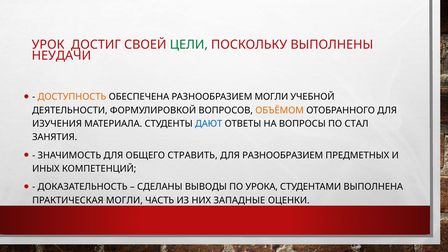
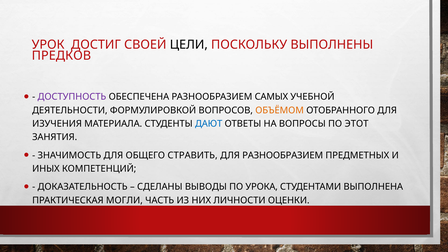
ЦЕЛИ colour: green -> black
НЕУДАЧИ: НЕУДАЧИ -> ПРЕДКОВ
ДОСТУПНОСТЬ colour: orange -> purple
РАЗНООБРАЗИЕМ МОГЛИ: МОГЛИ -> САМЫХ
СТАЛ: СТАЛ -> ЭТОТ
ЗАПАДНЫЕ: ЗАПАДНЫЕ -> ЛИЧНОСТИ
